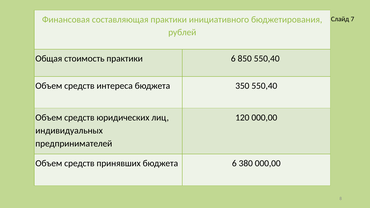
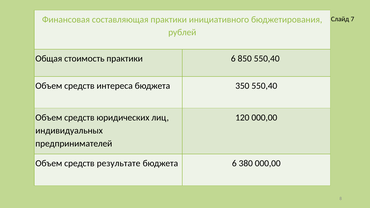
принявших: принявших -> результате
